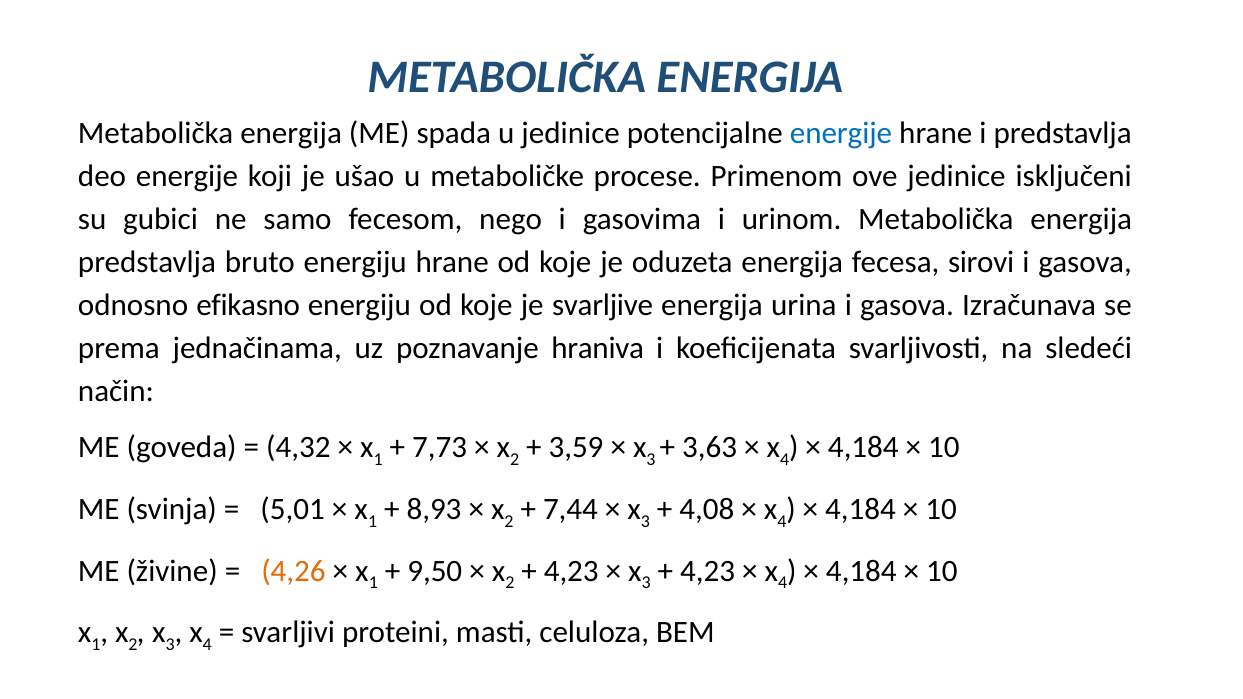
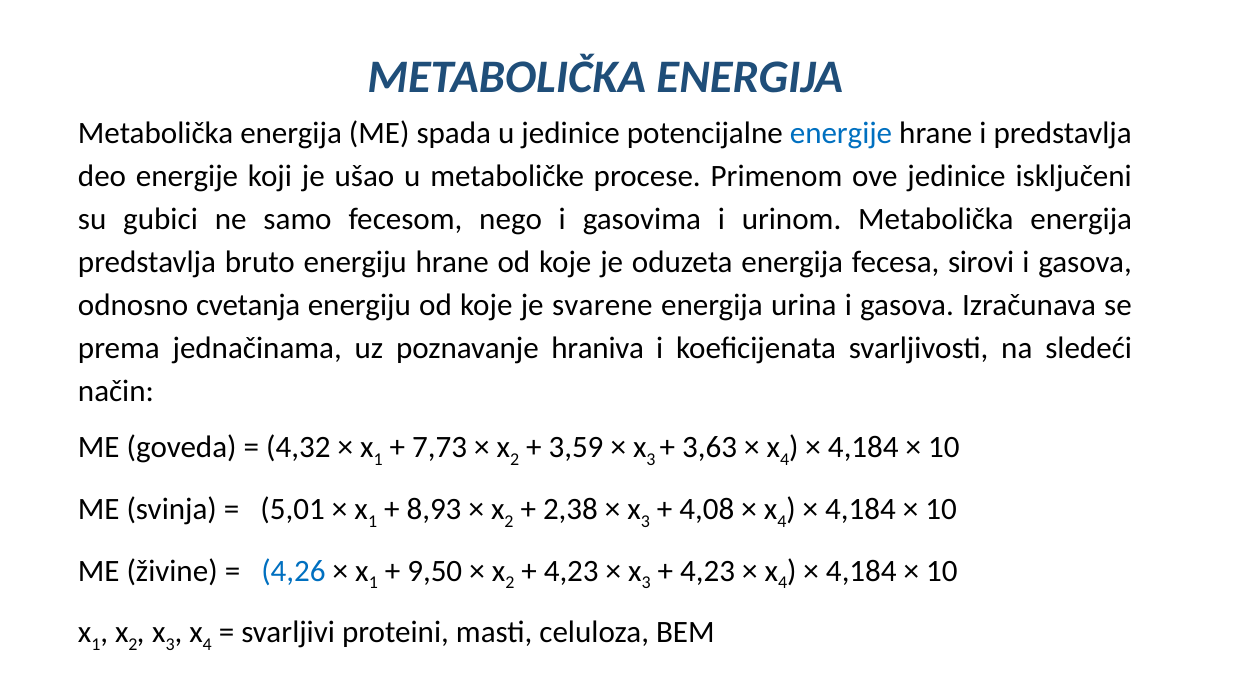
efikasno: efikasno -> cvetanja
svarljive: svarljive -> svarene
7,44: 7,44 -> 2,38
4,26 colour: orange -> blue
